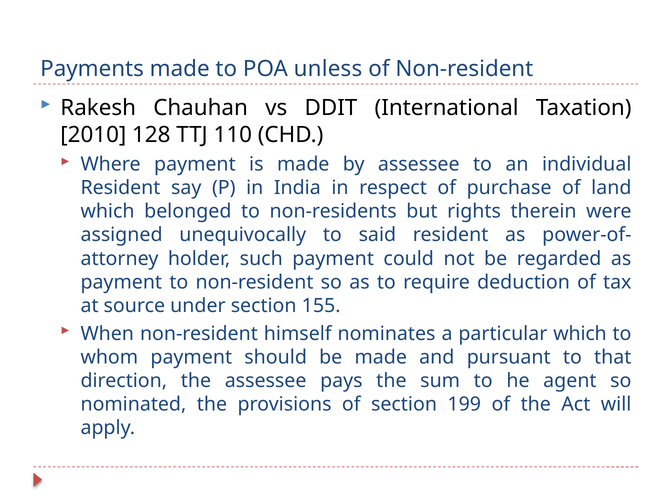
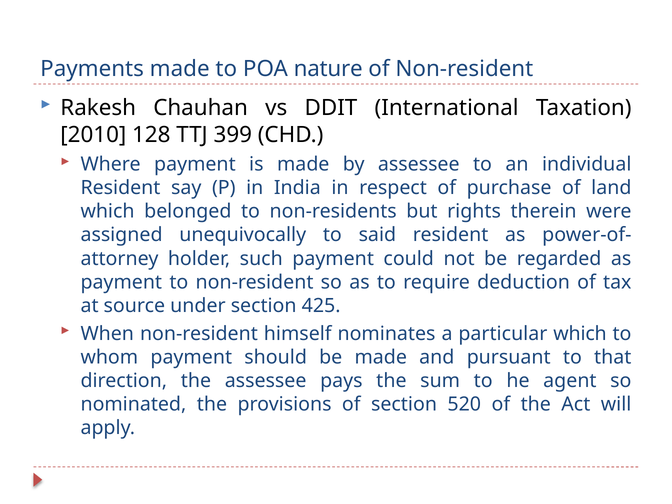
unless: unless -> nature
110: 110 -> 399
155: 155 -> 425
199: 199 -> 520
